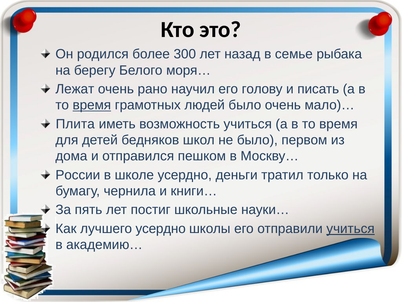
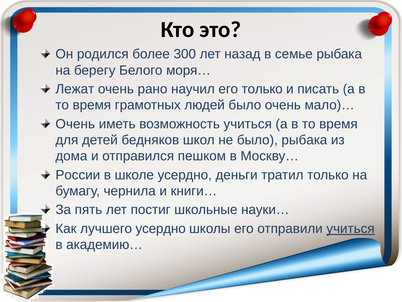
его голову: голову -> только
время at (92, 105) underline: present -> none
Плита at (75, 124): Плита -> Очень
было первом: первом -> рыбака
